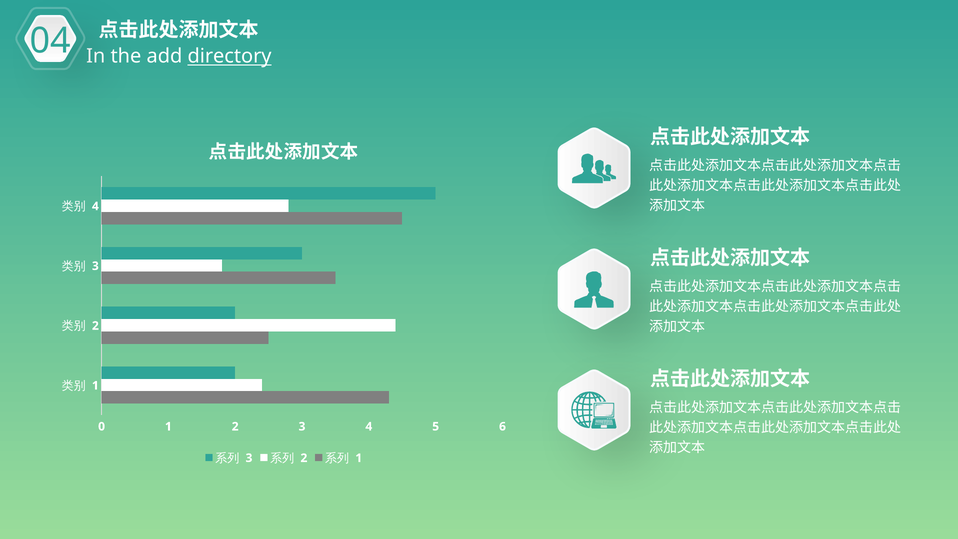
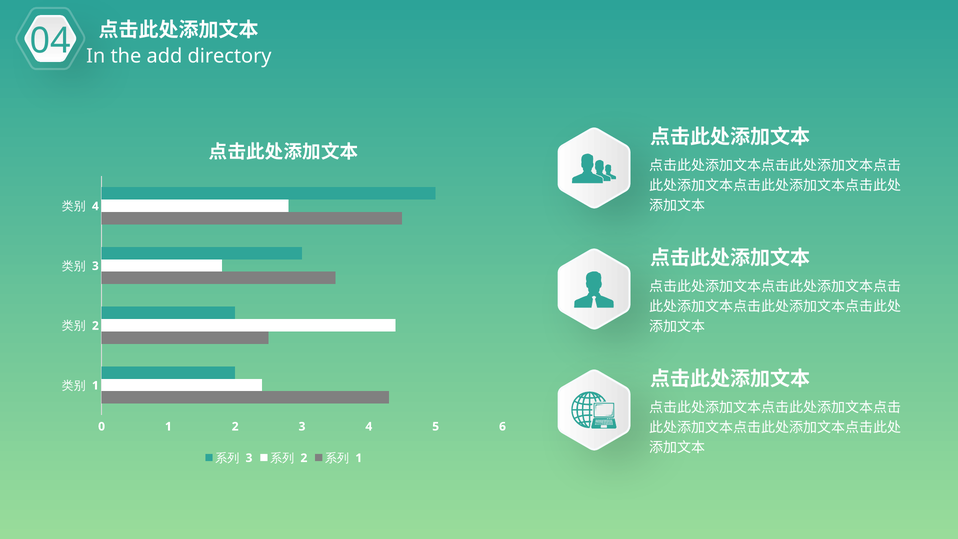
directory underline: present -> none
